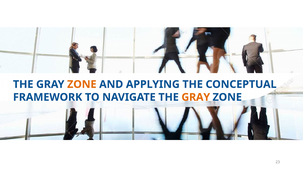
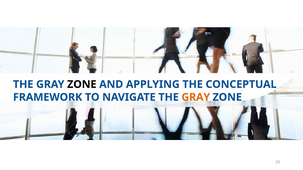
ZONE at (82, 85) colour: orange -> black
